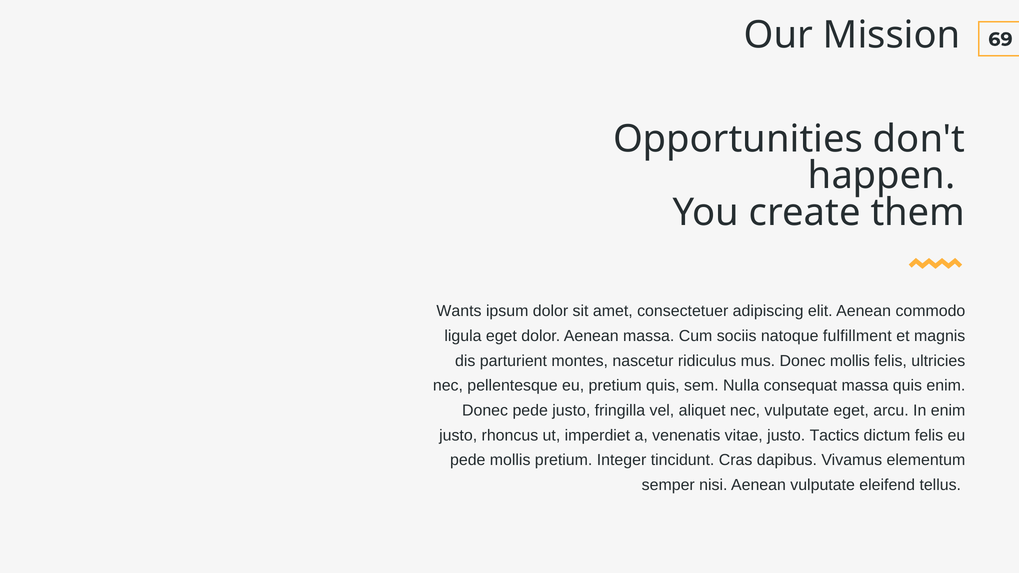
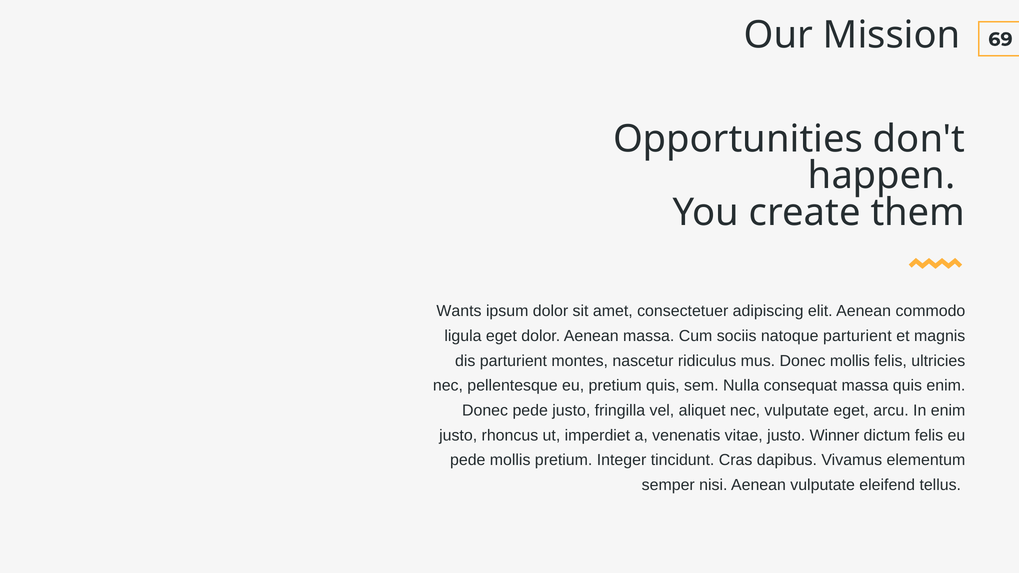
natoque fulfillment: fulfillment -> parturient
Tactics: Tactics -> Winner
